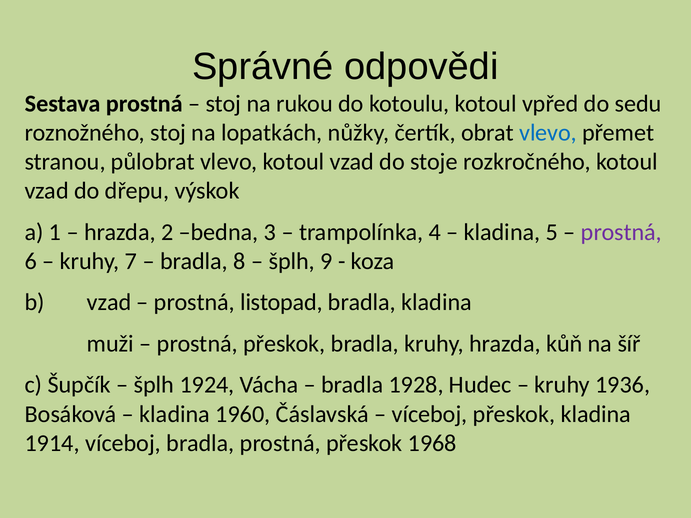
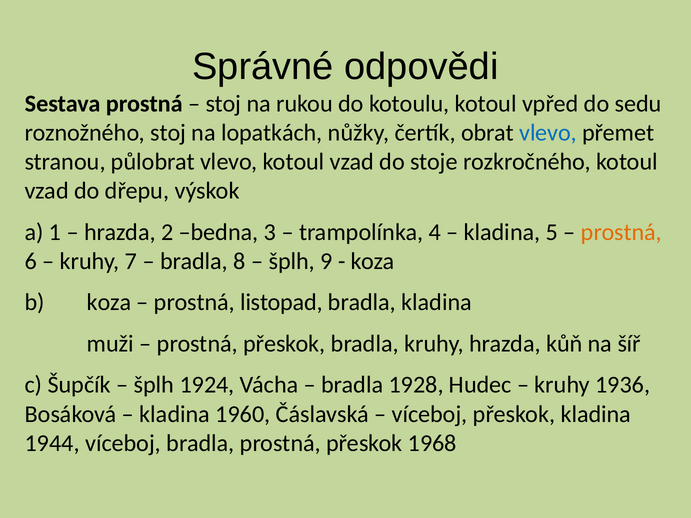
prostná at (621, 232) colour: purple -> orange
b vzad: vzad -> koza
1914: 1914 -> 1944
